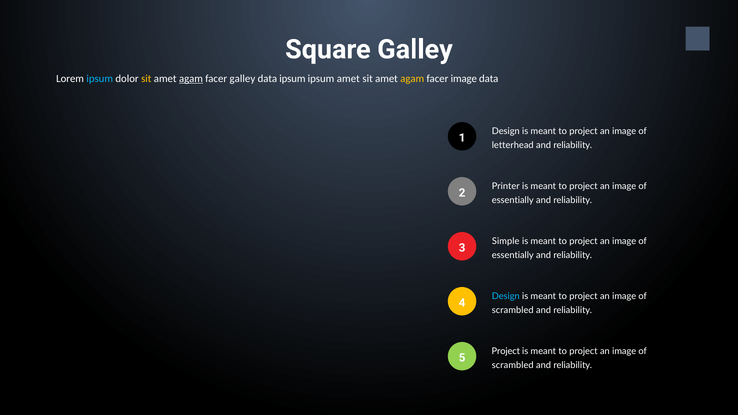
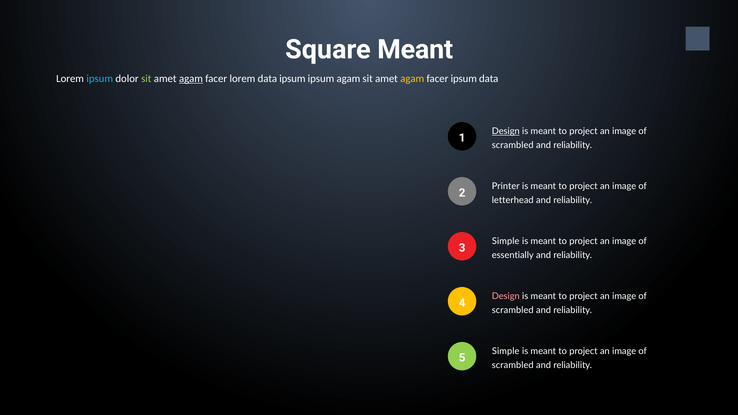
Square Galley: Galley -> Meant
sit at (146, 79) colour: yellow -> light green
facer galley: galley -> lorem
ipsum amet: amet -> agam
facer image: image -> ipsum
Design at (506, 131) underline: none -> present
letterhead at (513, 145): letterhead -> scrambled
essentially at (513, 200): essentially -> letterhead
Design at (506, 296) colour: light blue -> pink
Project at (506, 351): Project -> Simple
